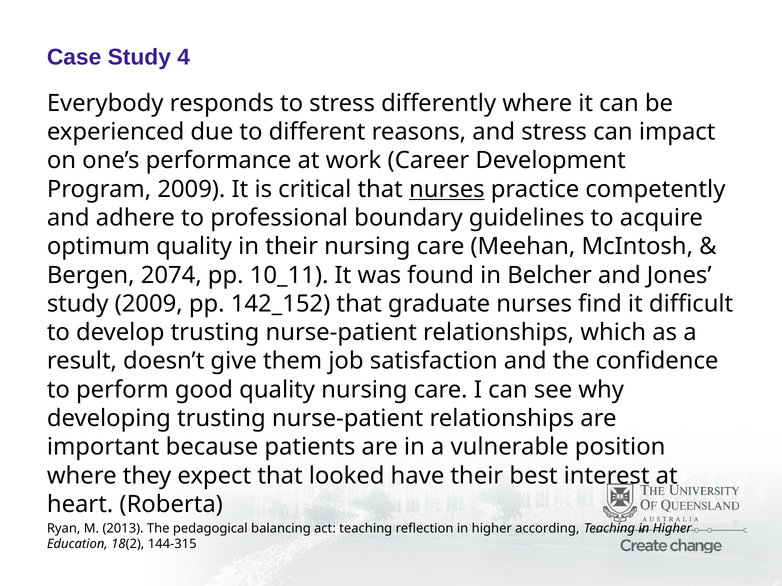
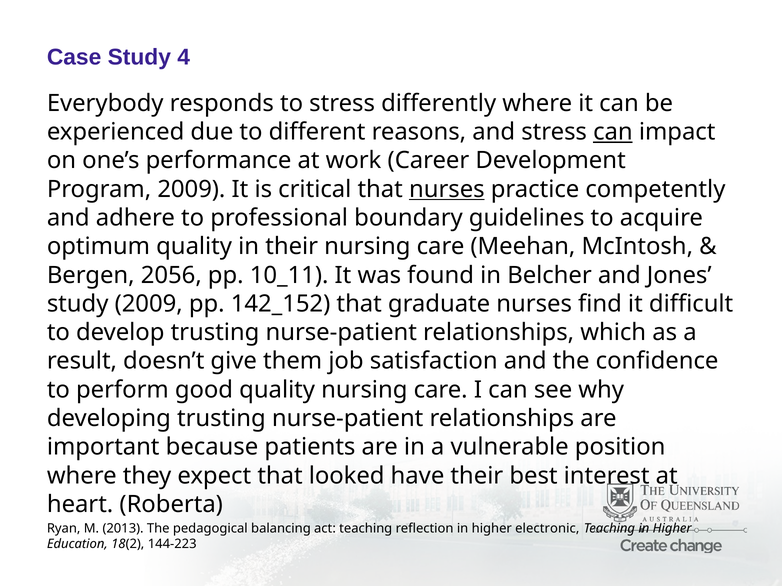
can at (613, 132) underline: none -> present
2074: 2074 -> 2056
according: according -> electronic
144-315: 144-315 -> 144-223
